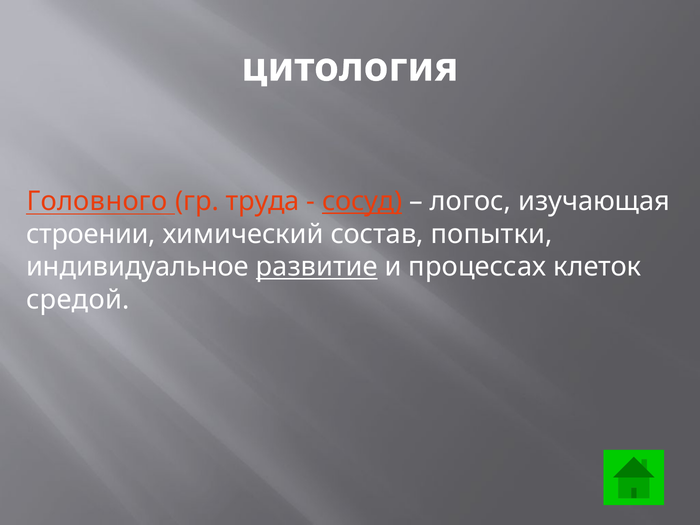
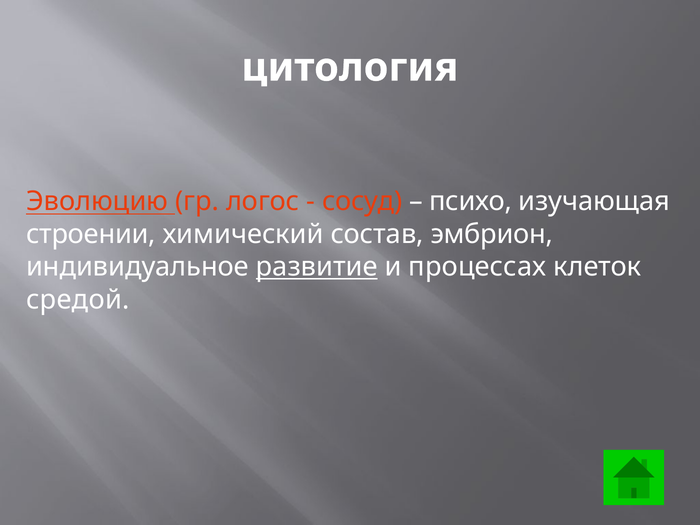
Головного: Головного -> Эволюцию
труда: труда -> логос
сосуд underline: present -> none
логос: логос -> психо
попытки: попытки -> эмбрион
